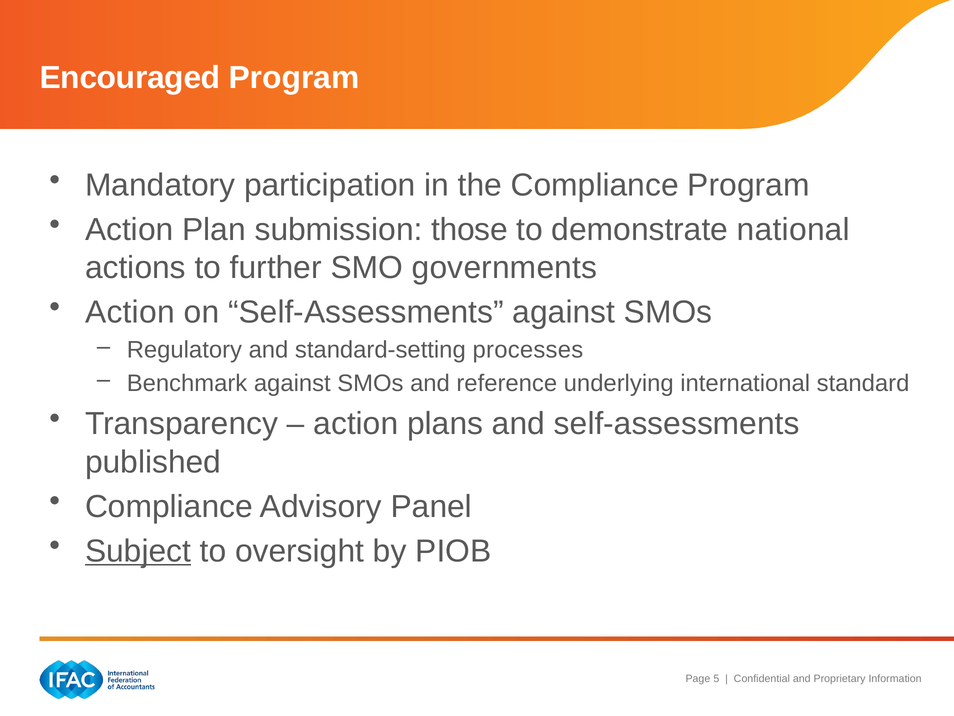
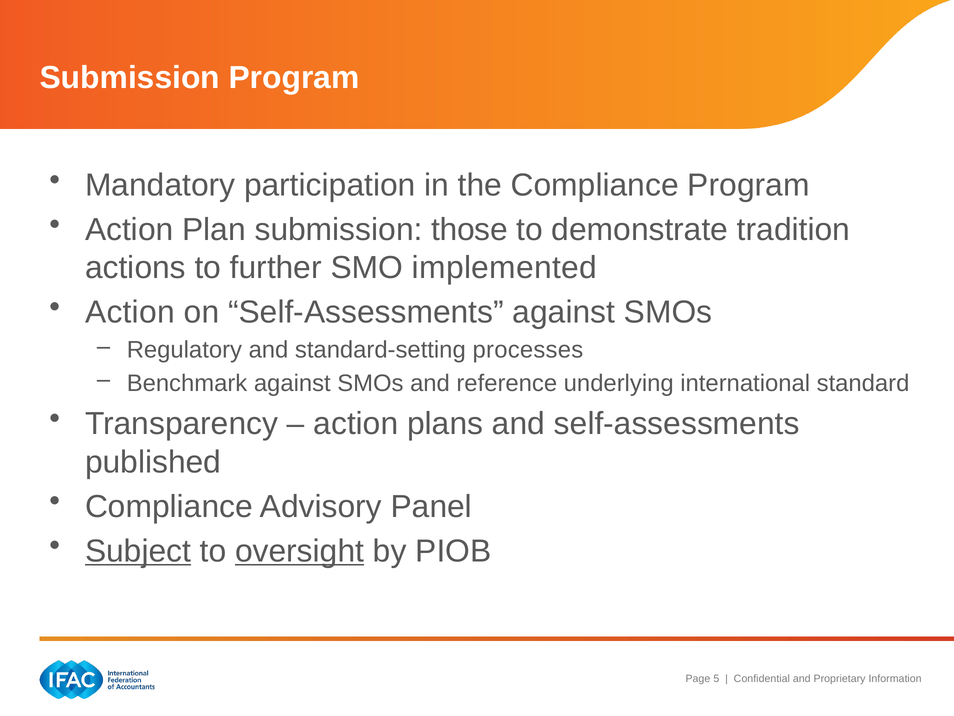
Encouraged at (130, 78): Encouraged -> Submission
national: national -> tradition
governments: governments -> implemented
oversight underline: none -> present
